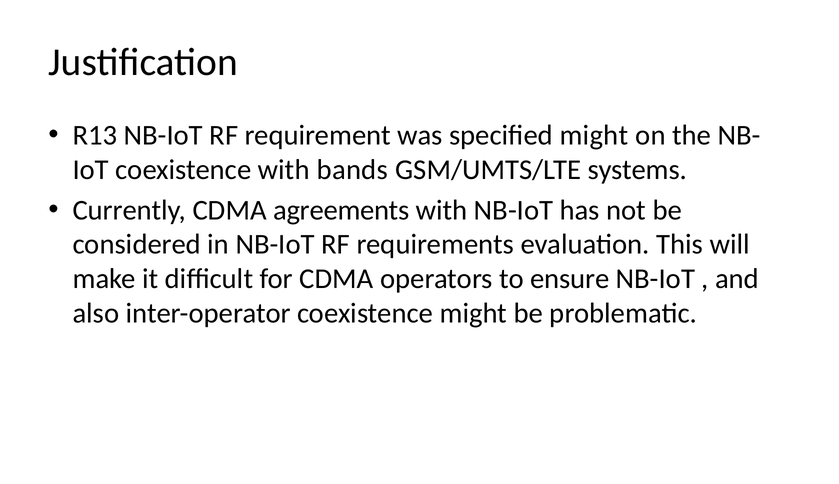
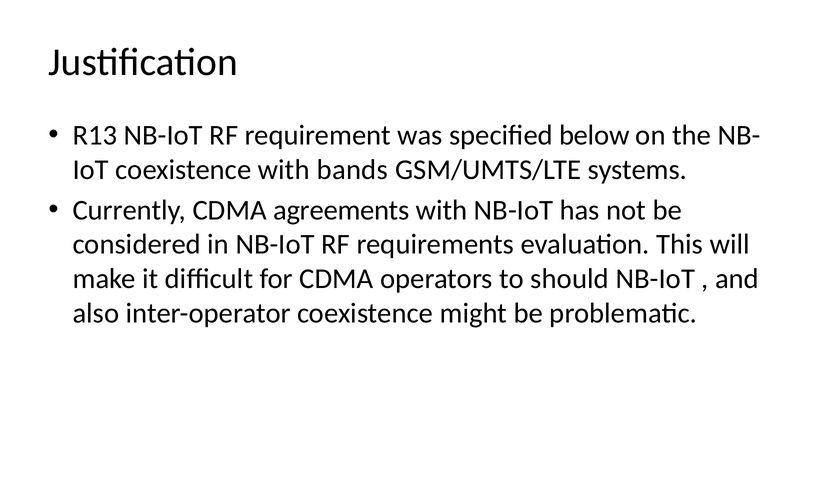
specified might: might -> below
ensure: ensure -> should
